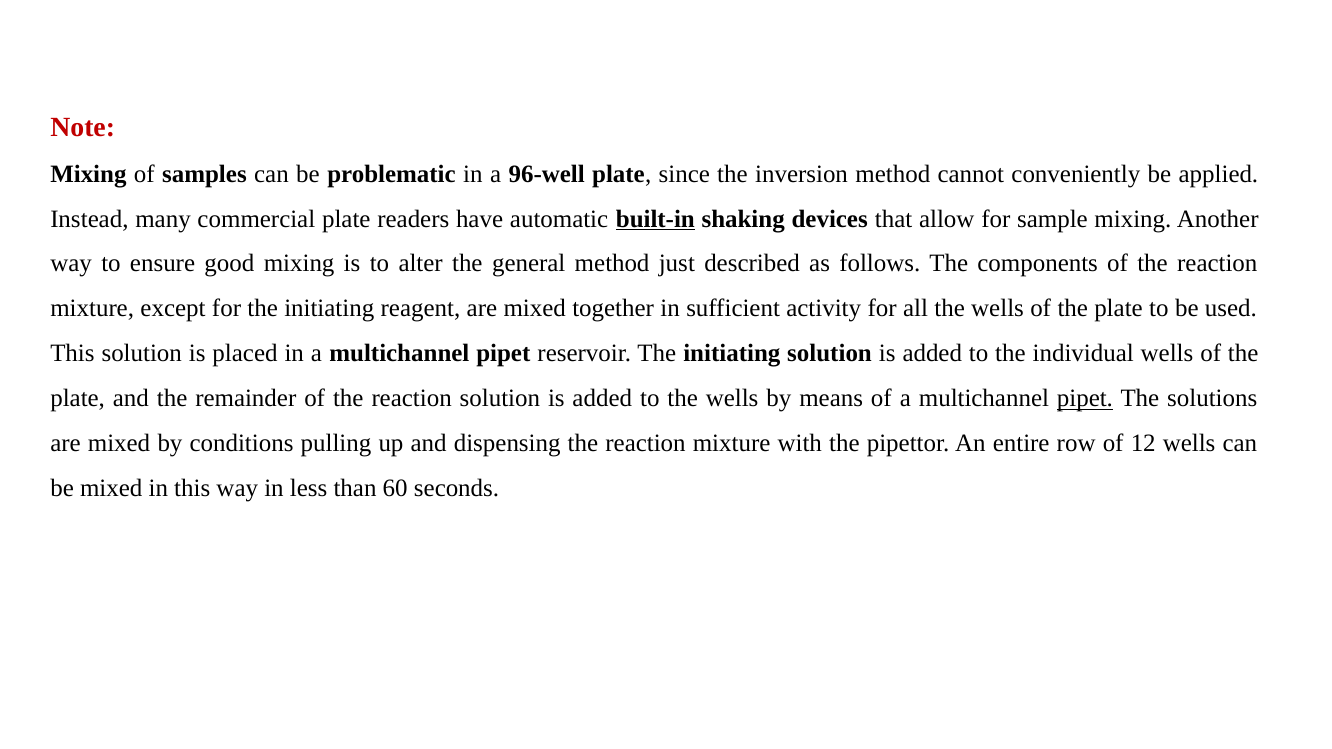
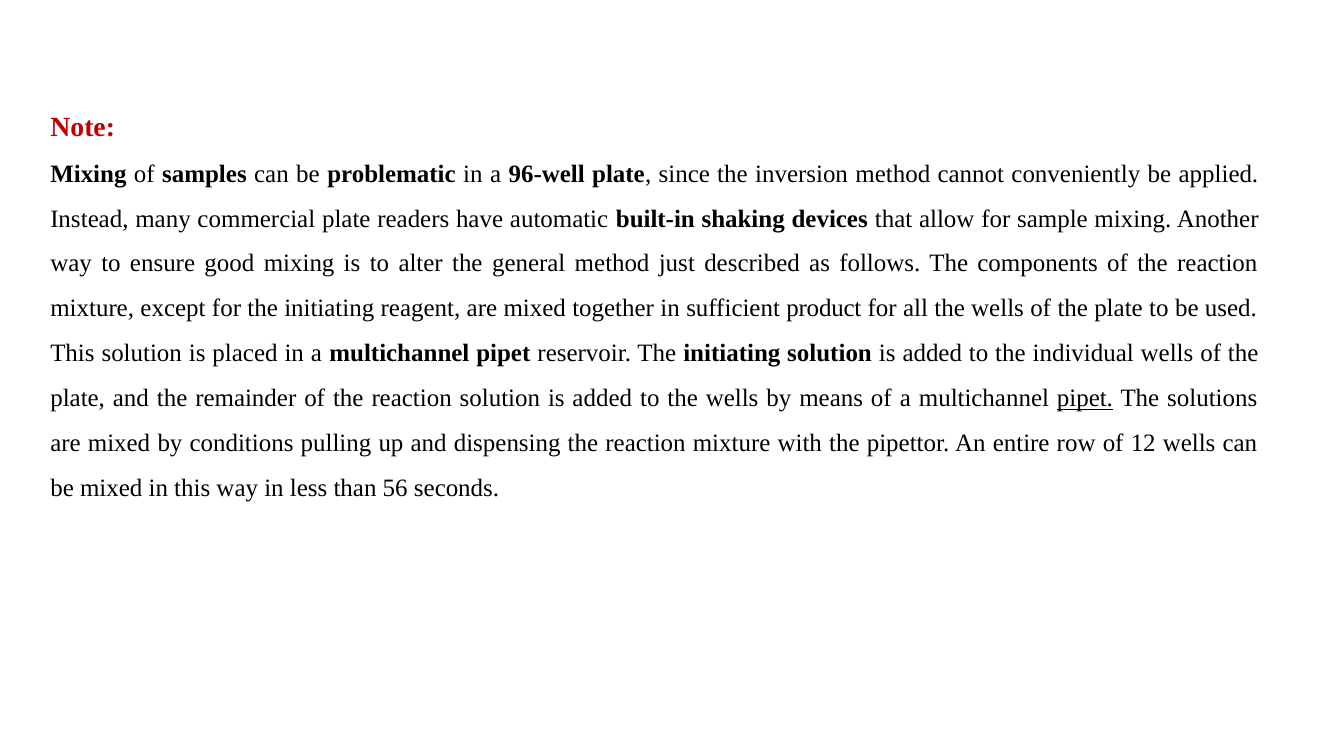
built-in underline: present -> none
activity: activity -> product
60: 60 -> 56
